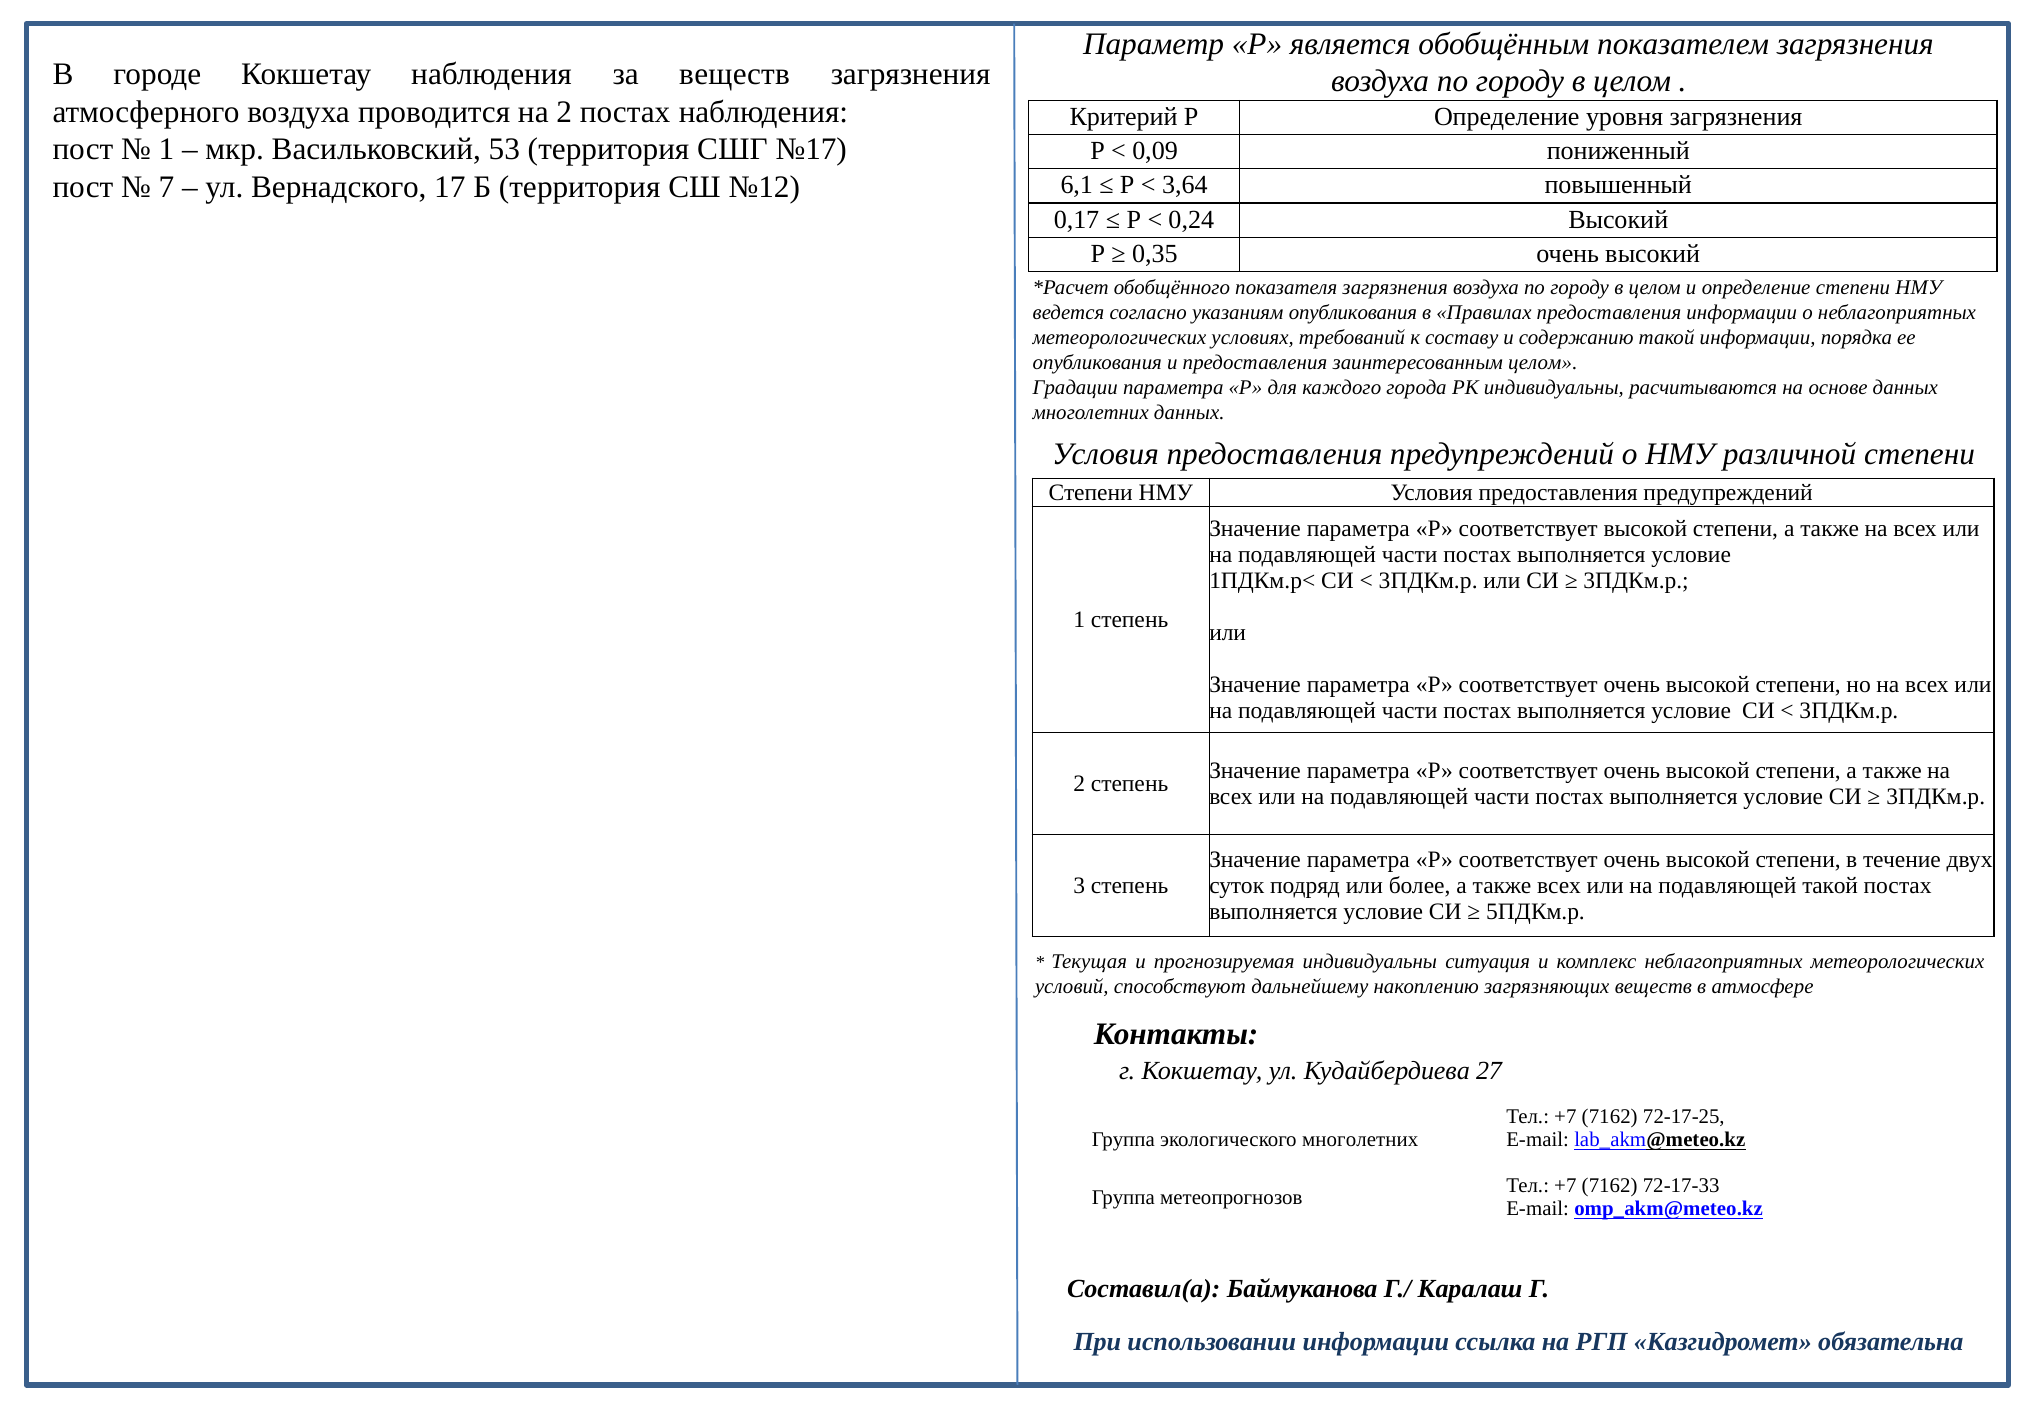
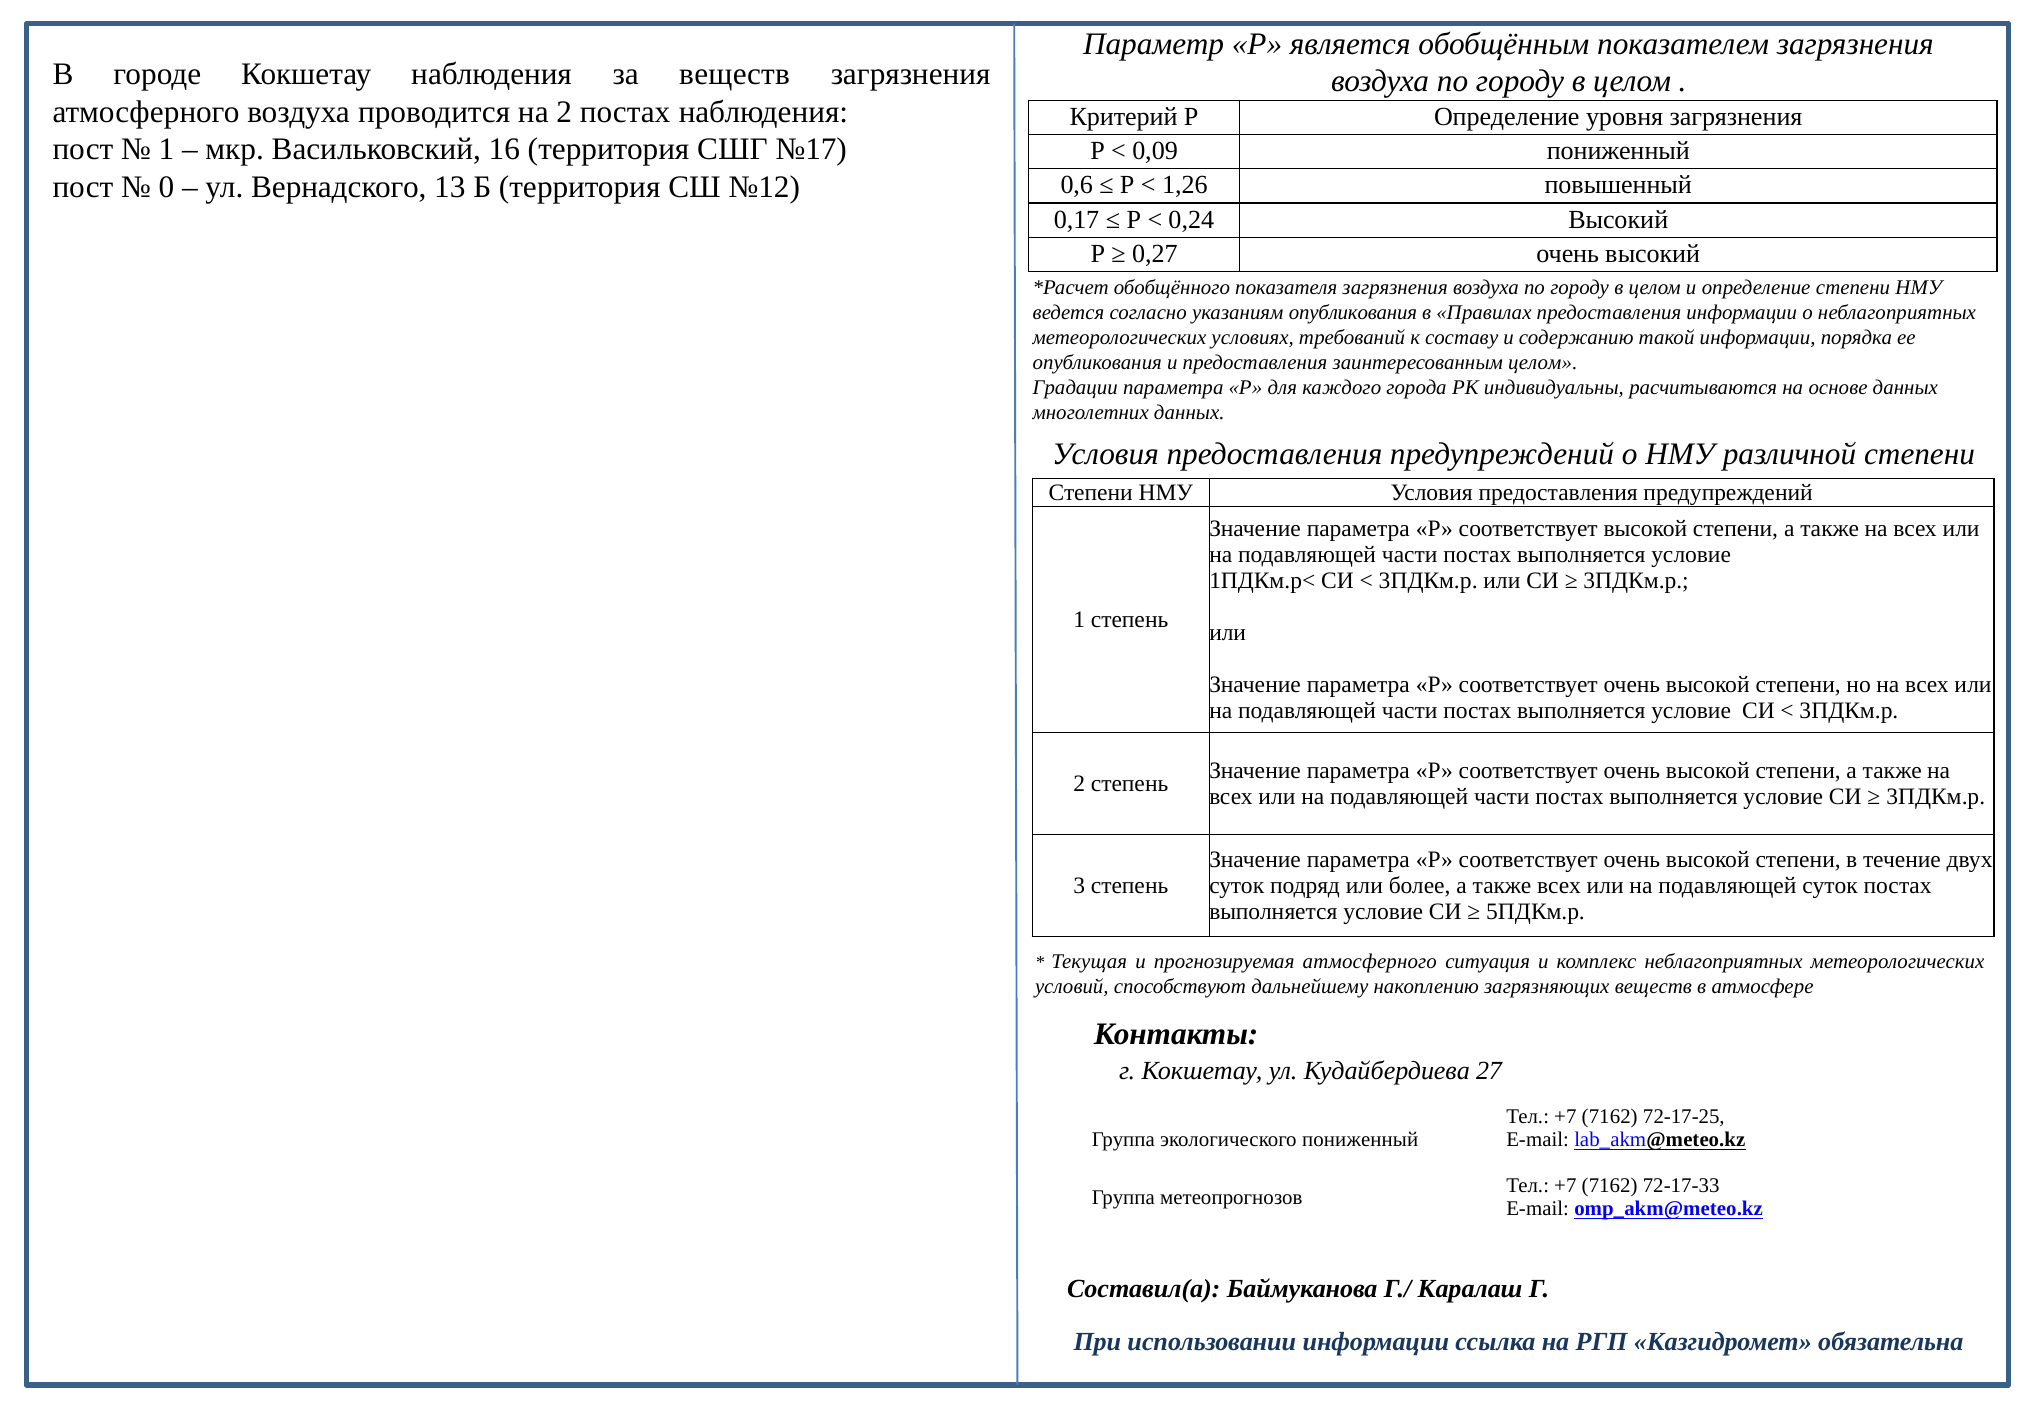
53: 53 -> 16
7: 7 -> 0
17: 17 -> 13
6,1: 6,1 -> 0,6
3,64: 3,64 -> 1,26
0,35: 0,35 -> 0,27
подавляющей такой: такой -> суток
прогнозируемая индивидуальны: индивидуальны -> атмосферного
экологического многолетних: многолетних -> пониженный
